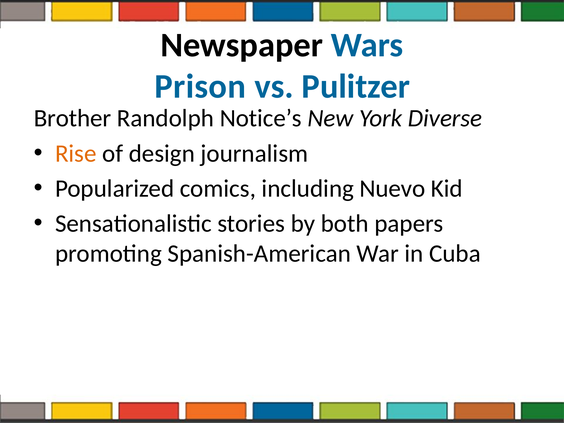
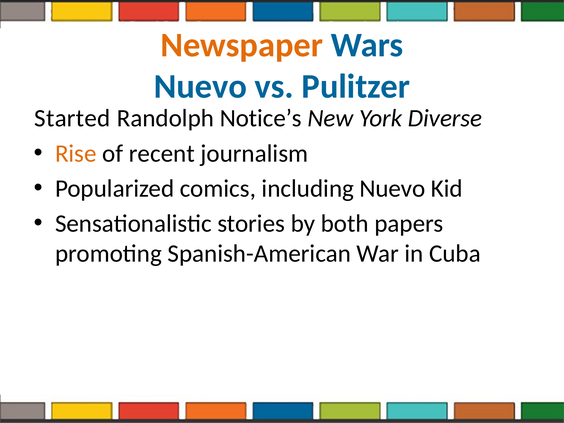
Newspaper colour: black -> orange
Prison at (200, 87): Prison -> Nuevo
Brother: Brother -> Started
design: design -> recent
